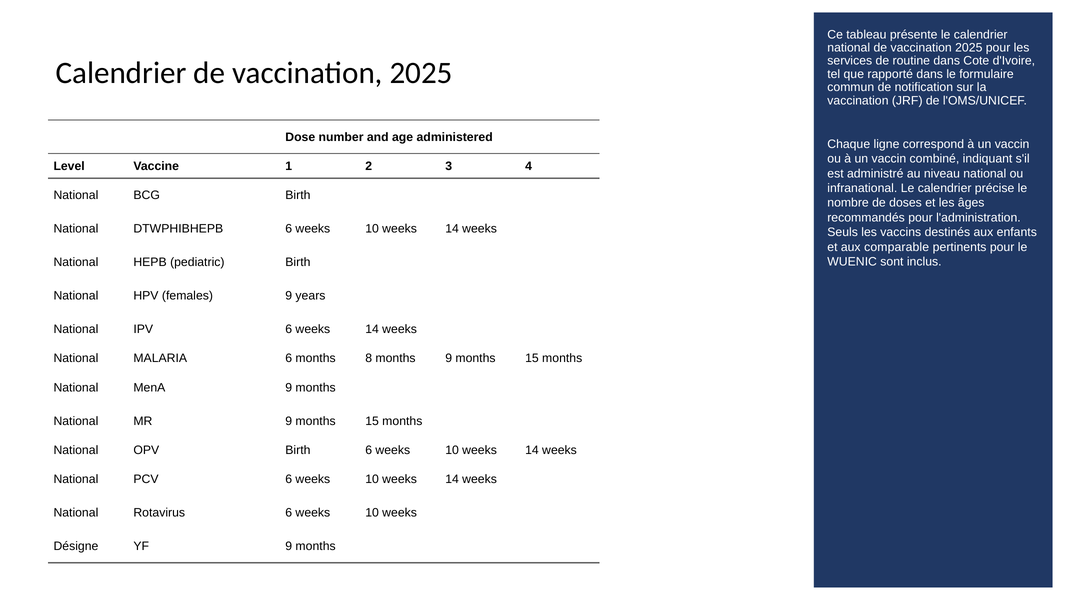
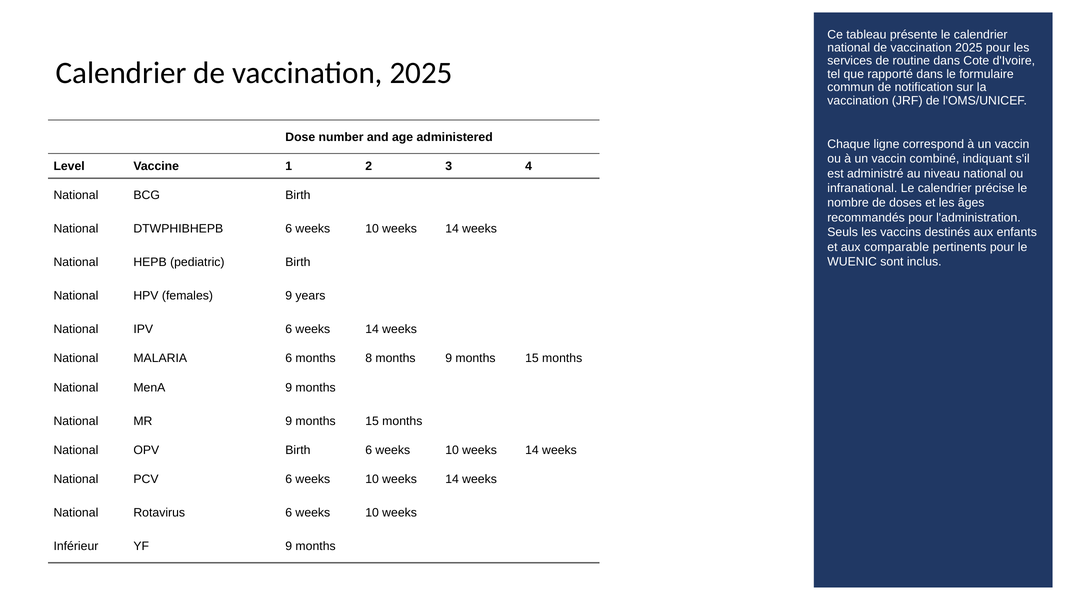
Désigne: Désigne -> Inférieur
